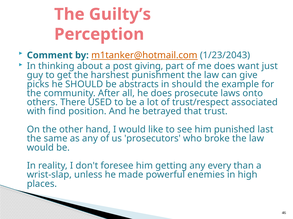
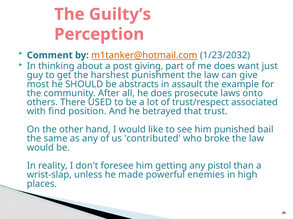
1/23/2043: 1/23/2043 -> 1/23/2032
picks: picks -> most
in should: should -> assault
last: last -> bail
prosecutors: prosecutors -> contributed
every: every -> pistol
